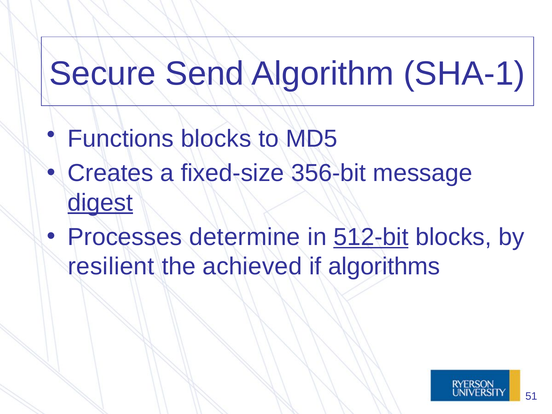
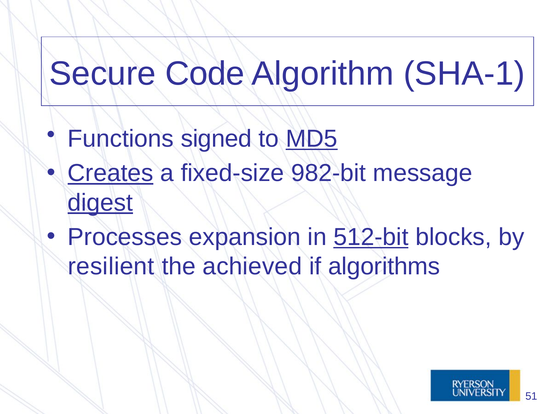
Send: Send -> Code
Functions blocks: blocks -> signed
MD5 underline: none -> present
Creates underline: none -> present
356-bit: 356-bit -> 982-bit
determine: determine -> expansion
